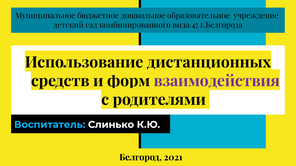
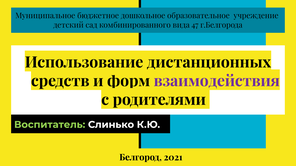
Воспитатель colour: light blue -> light green
